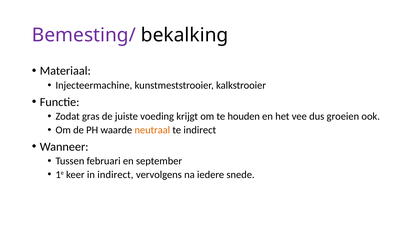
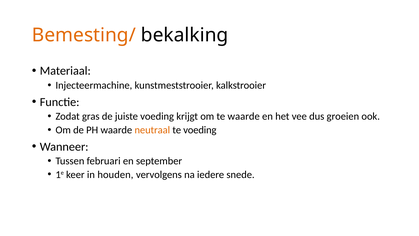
Bemesting/ colour: purple -> orange
te houden: houden -> waarde
te indirect: indirect -> voeding
in indirect: indirect -> houden
